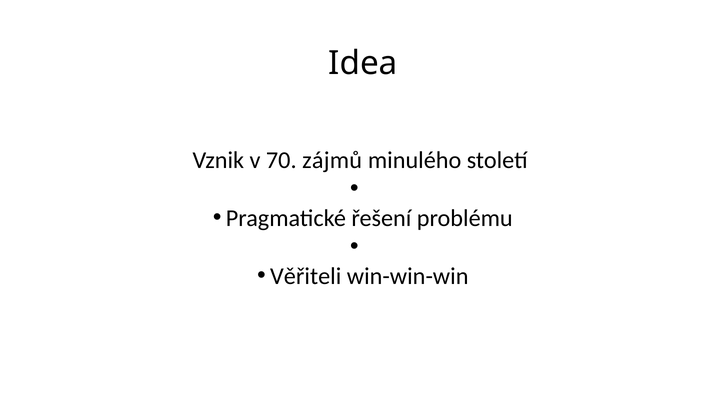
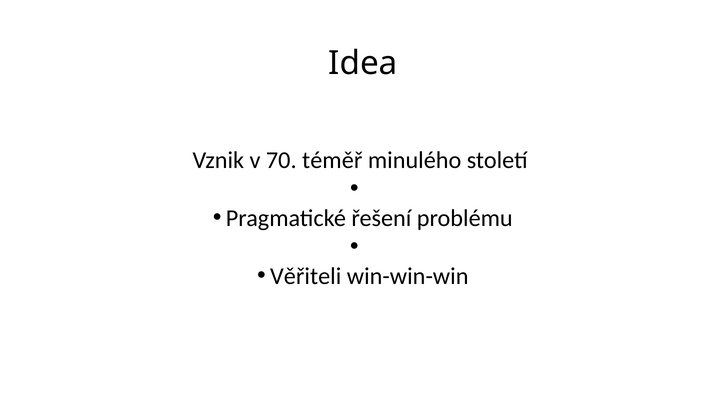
zájmů: zájmů -> téměř
